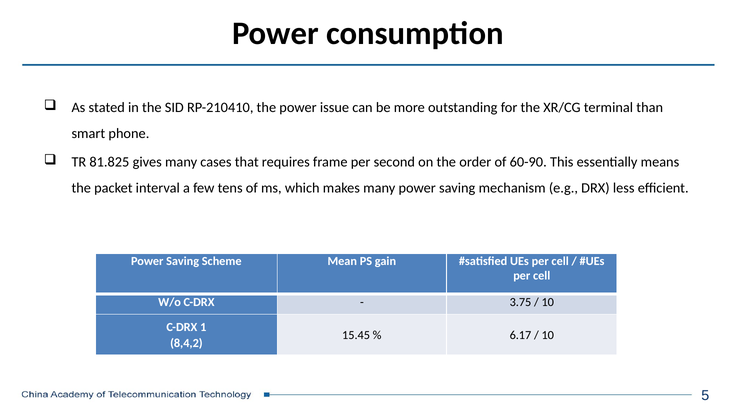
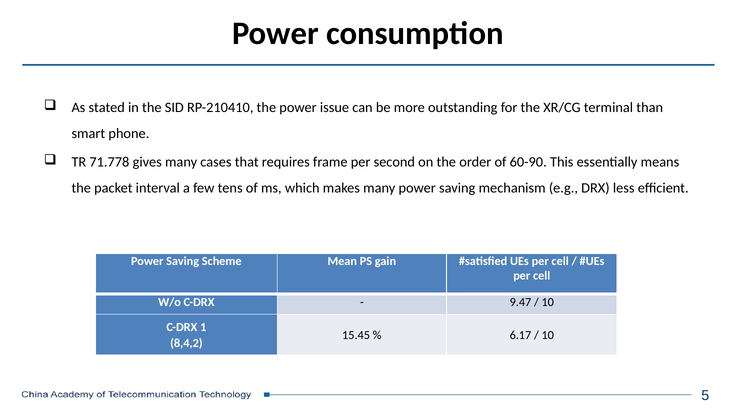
81.825: 81.825 -> 71.778
3.75: 3.75 -> 9.47
